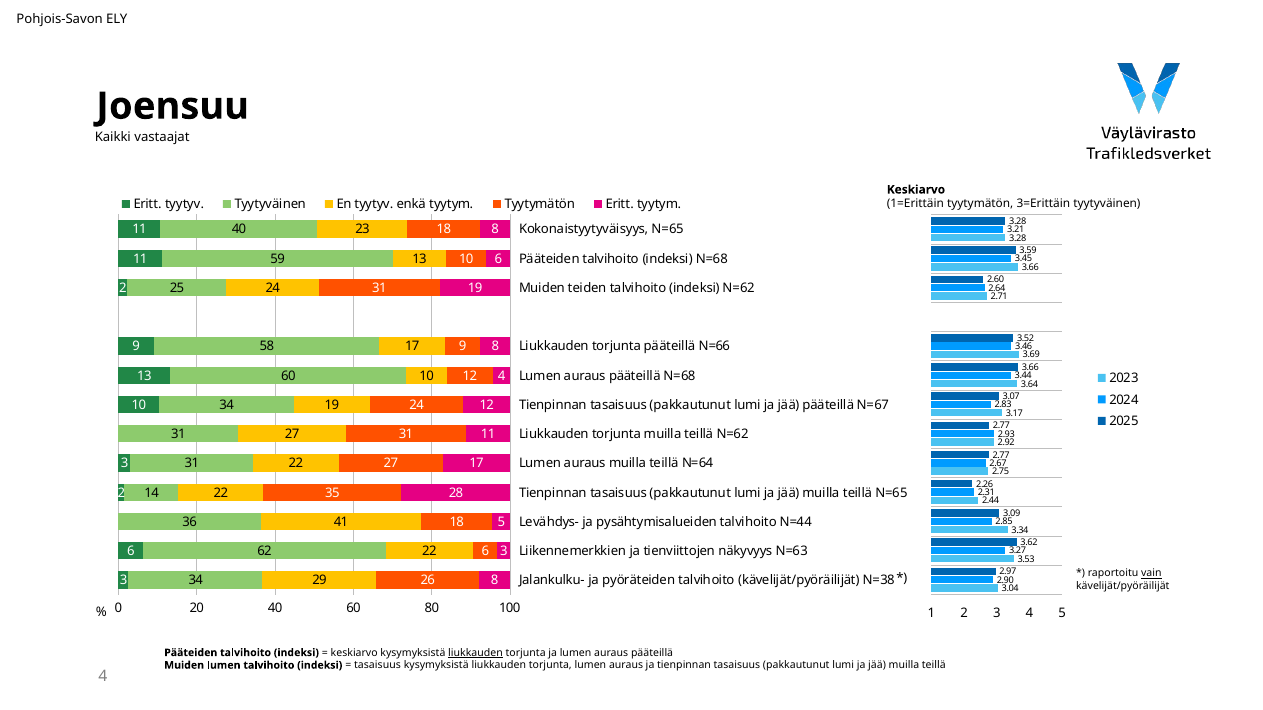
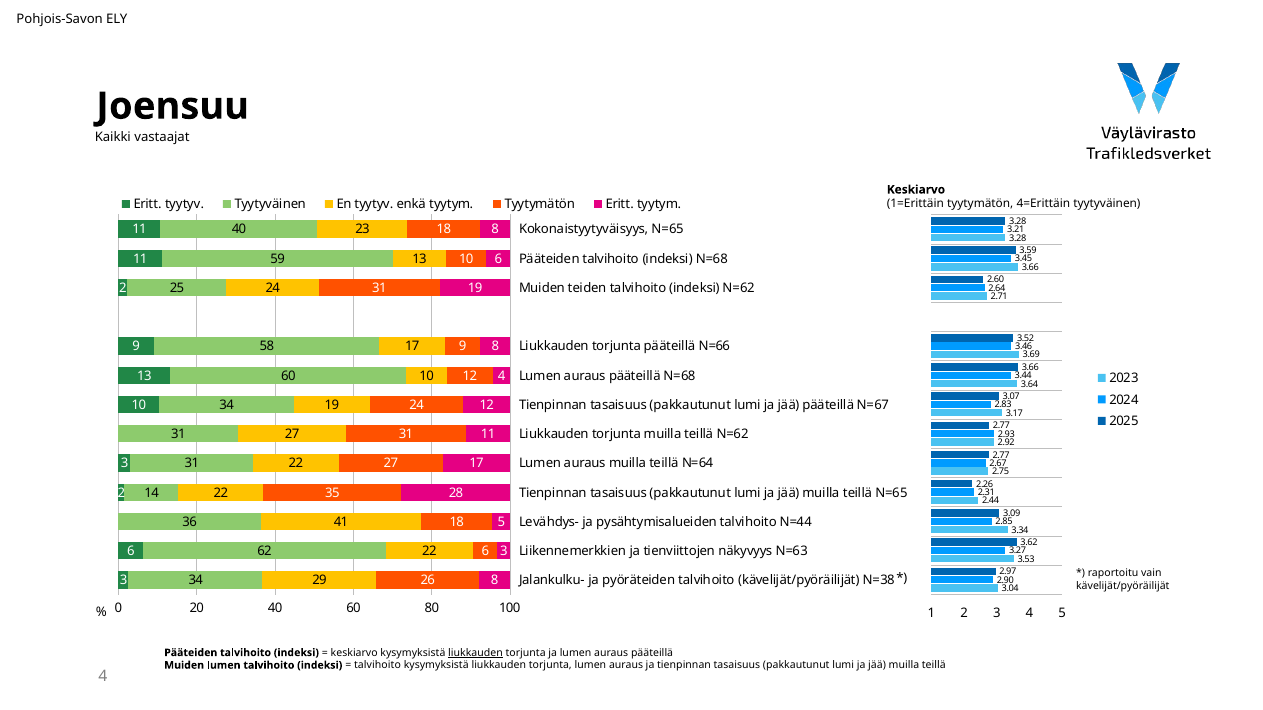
3=Erittäin: 3=Erittäin -> 4=Erittäin
vain underline: present -> none
tasaisuus at (378, 666): tasaisuus -> talvihoito
